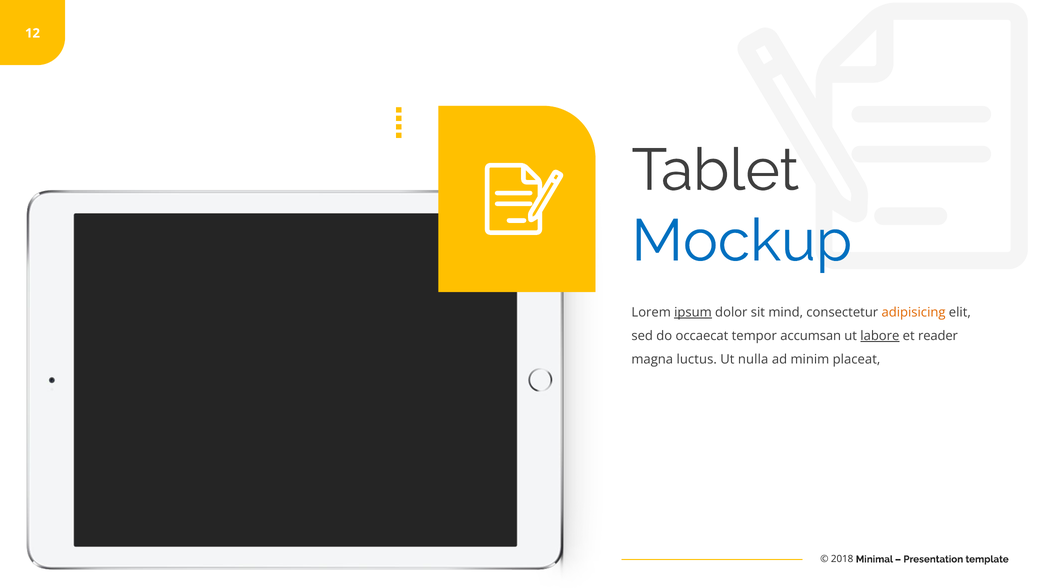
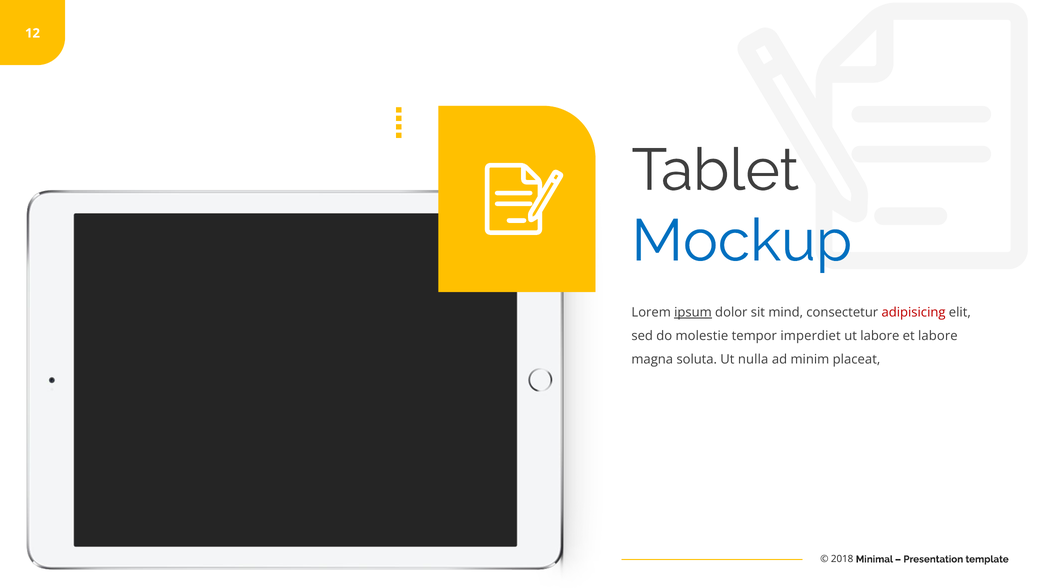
adipisicing colour: orange -> red
occaecat: occaecat -> molestie
accumsan: accumsan -> imperdiet
labore at (880, 336) underline: present -> none
et reader: reader -> labore
luctus: luctus -> soluta
